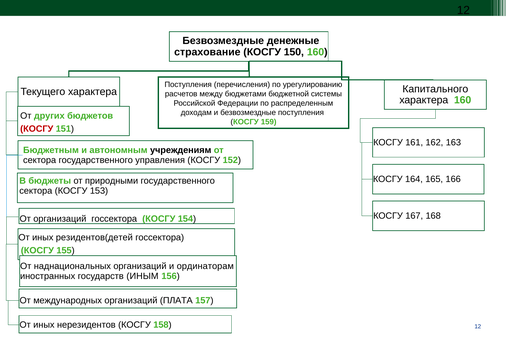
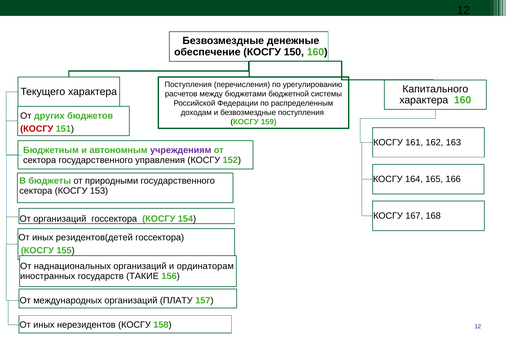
страхование: страхование -> обеспечение
учреждениям colour: black -> purple
ИНЫМ: ИНЫМ -> ТАКИЕ
ПЛАТА: ПЛАТА -> ПЛАТУ
